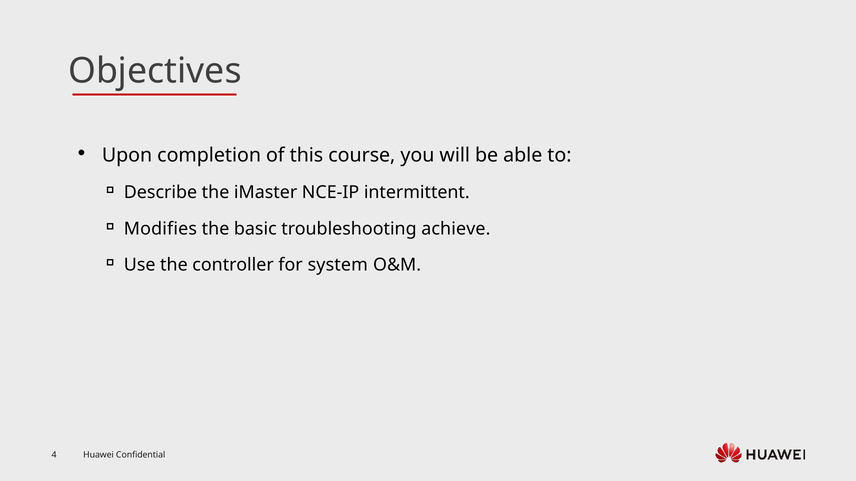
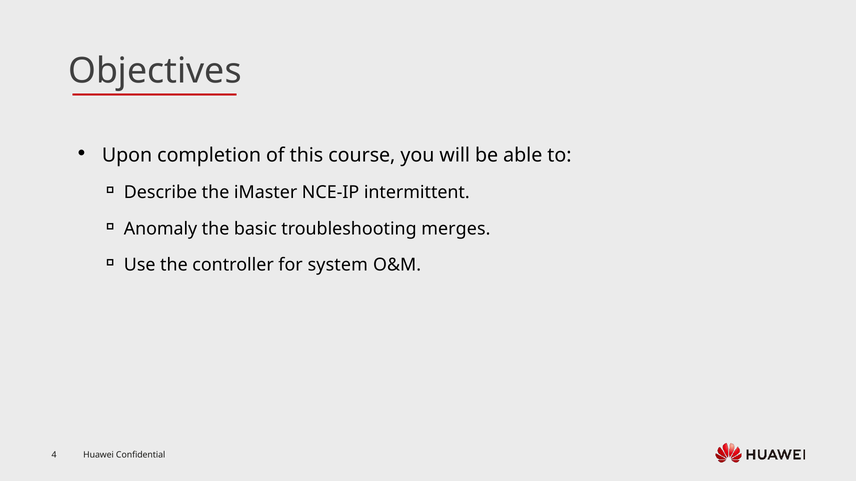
Modifies: Modifies -> Anomaly
achieve: achieve -> merges
